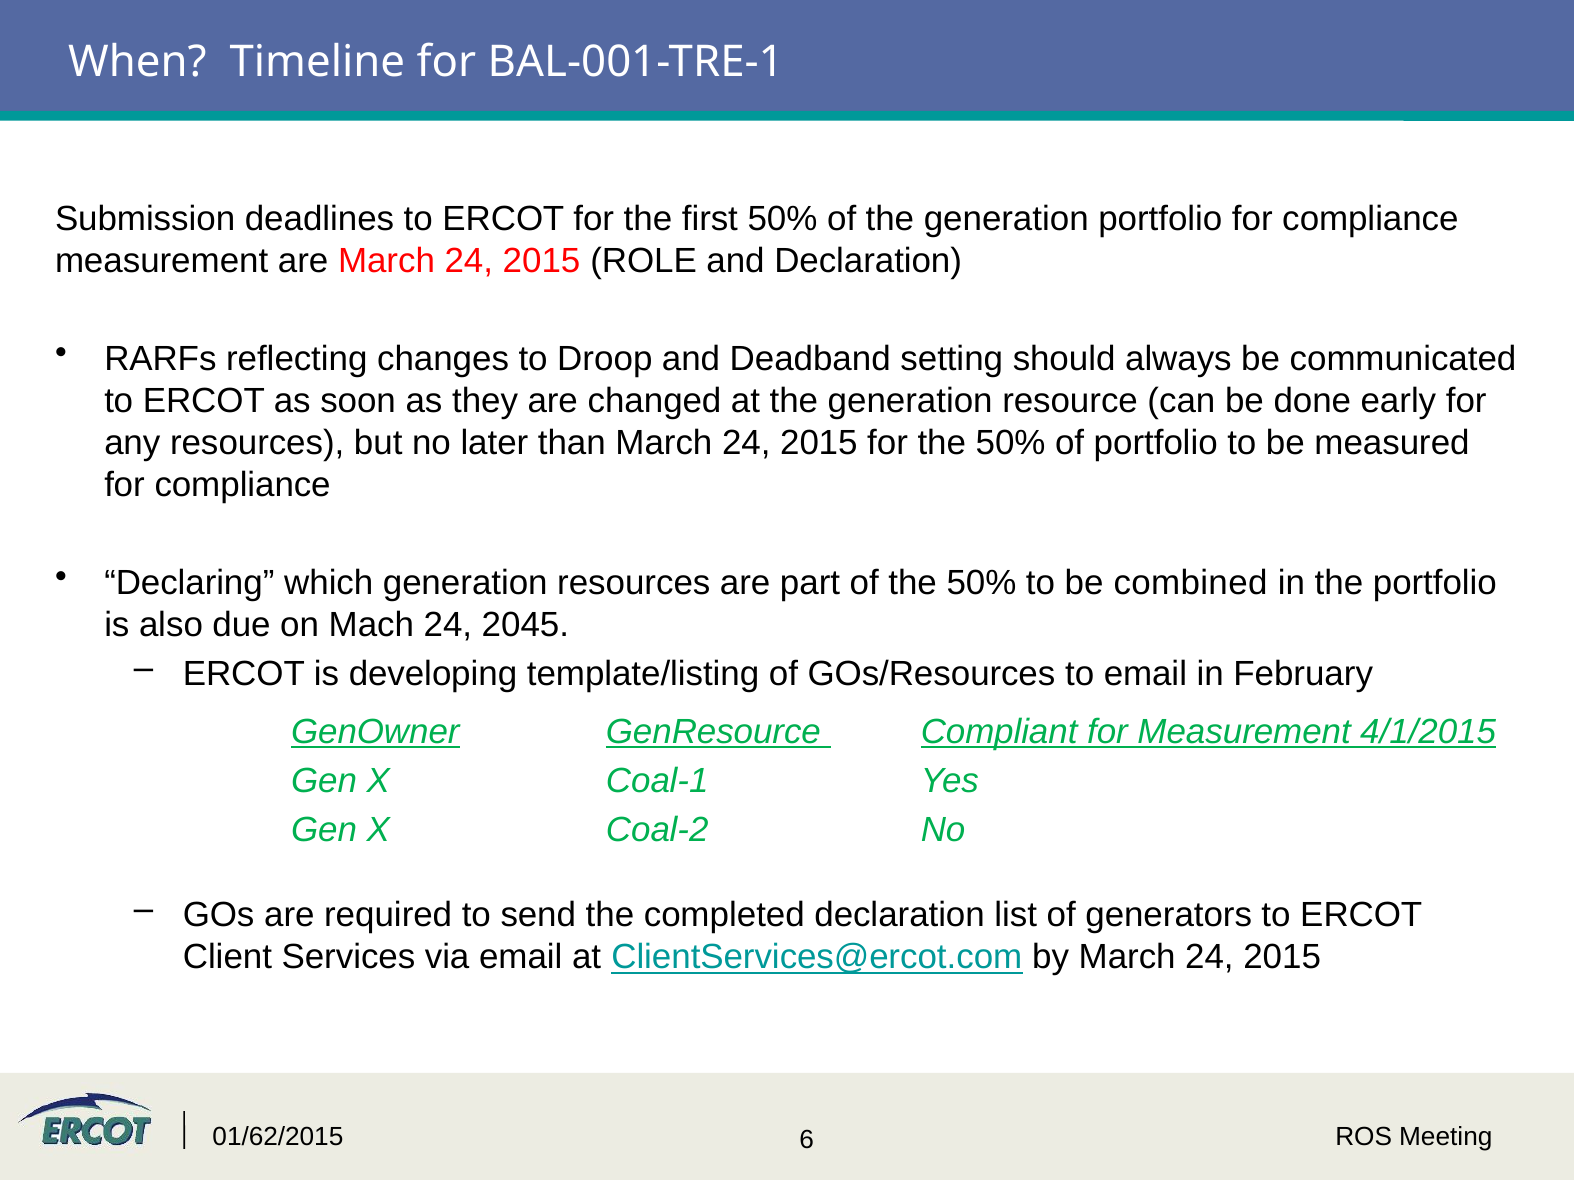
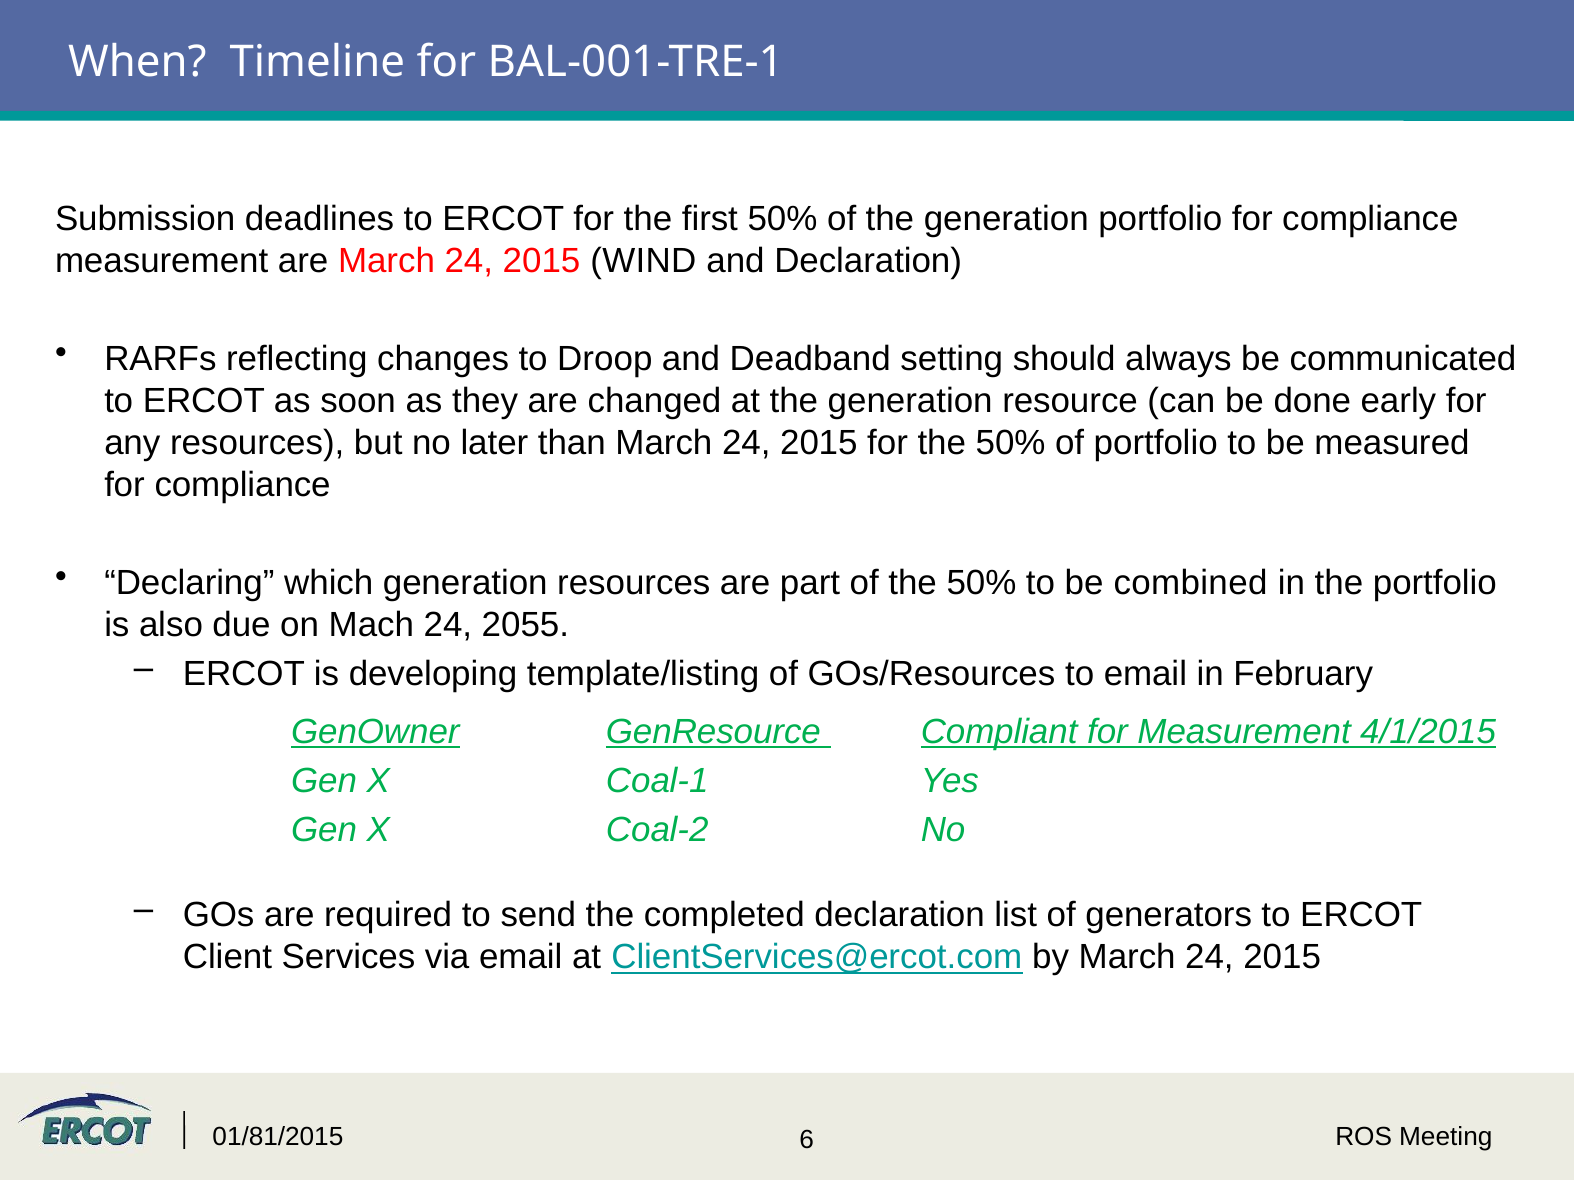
ROLE: ROLE -> WIND
2045: 2045 -> 2055
01/62/2015: 01/62/2015 -> 01/81/2015
